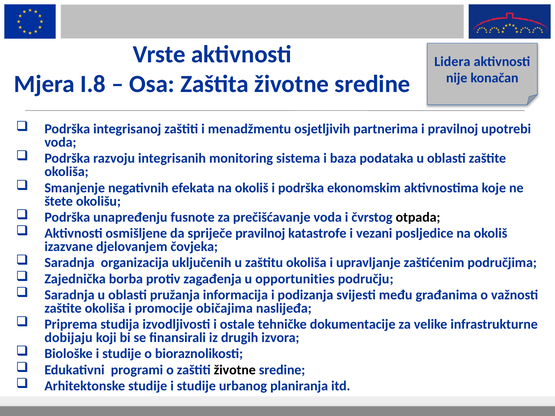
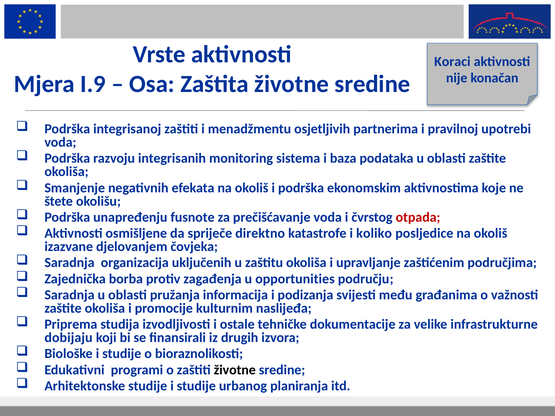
Lidera: Lidera -> Koraci
I.8: I.8 -> I.9
otpada colour: black -> red
spriječe pravilnoj: pravilnoj -> direktno
vezani: vezani -> koliko
običajima: običajima -> kulturnim
